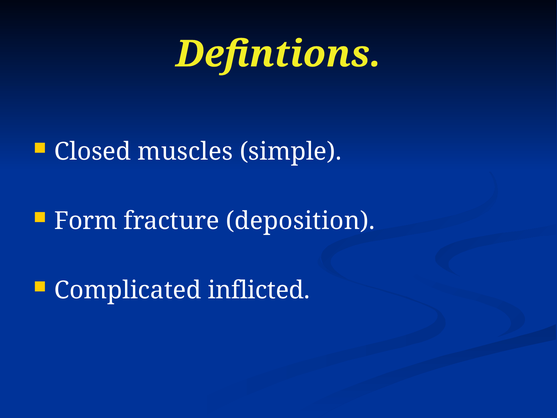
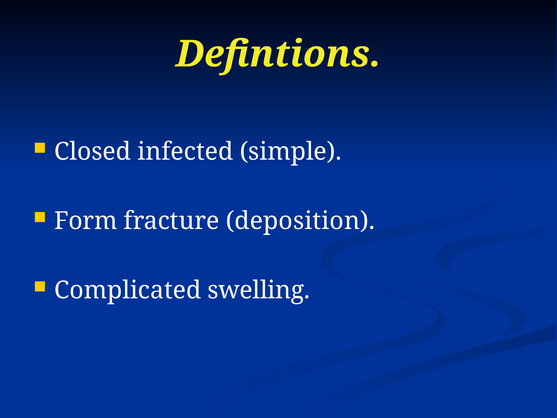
muscles: muscles -> infected
inflicted: inflicted -> swelling
